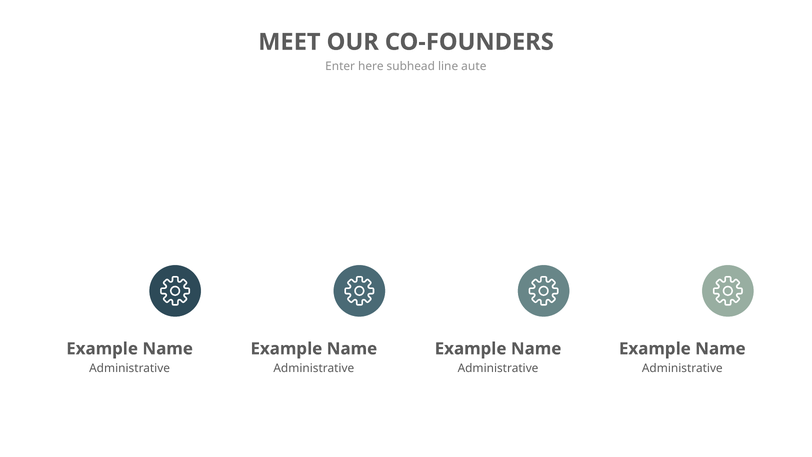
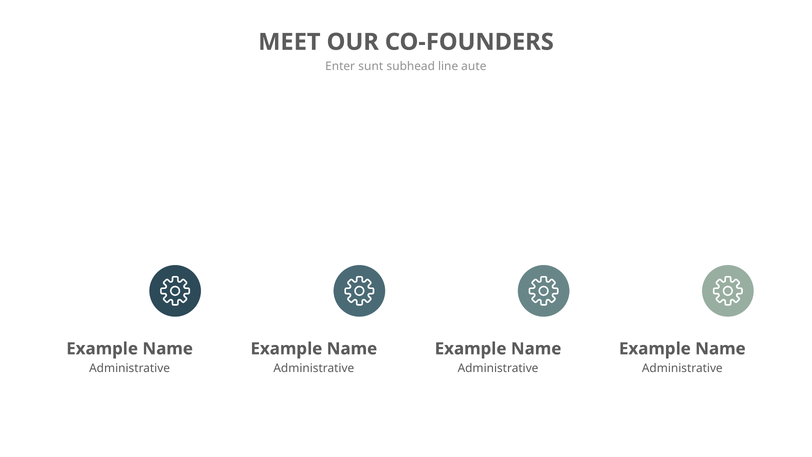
here: here -> sunt
